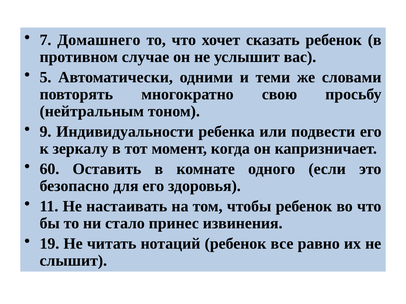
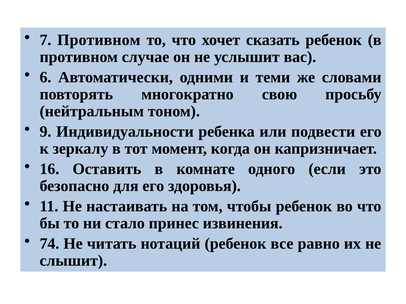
7 Домашнего: Домашнего -> Противном
5: 5 -> 6
60: 60 -> 16
19: 19 -> 74
